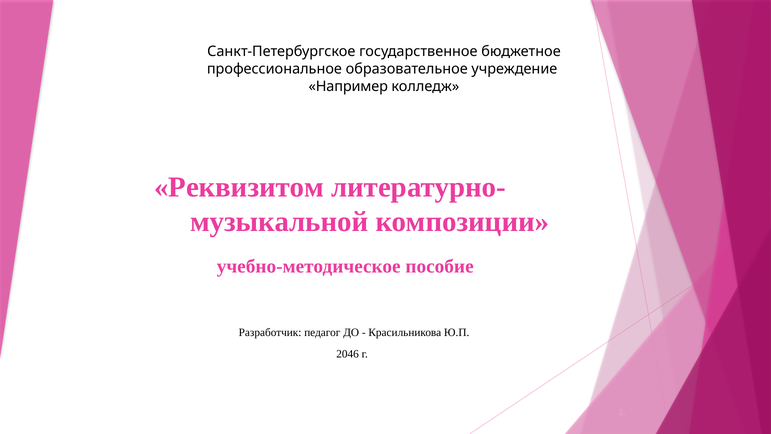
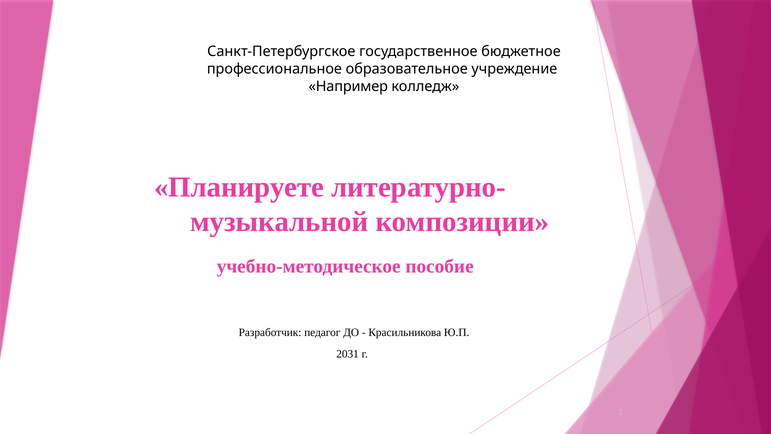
Реквизитом: Реквизитом -> Планируете
2046: 2046 -> 2031
